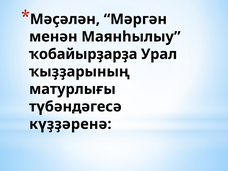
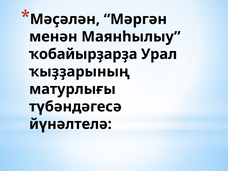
күҙҙәренә: күҙҙәренә -> йүнәлтелә
